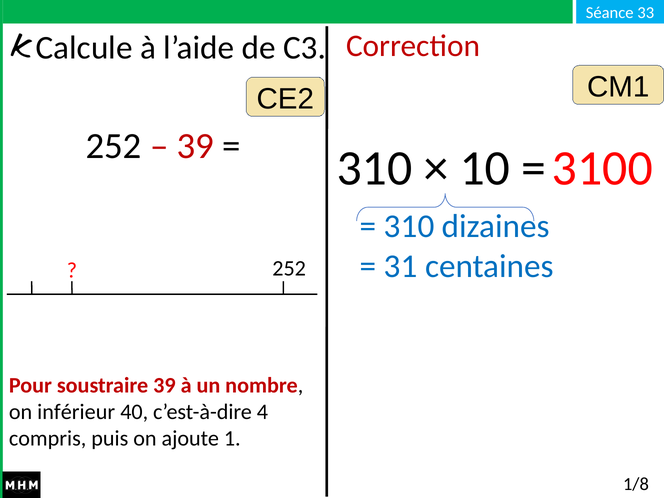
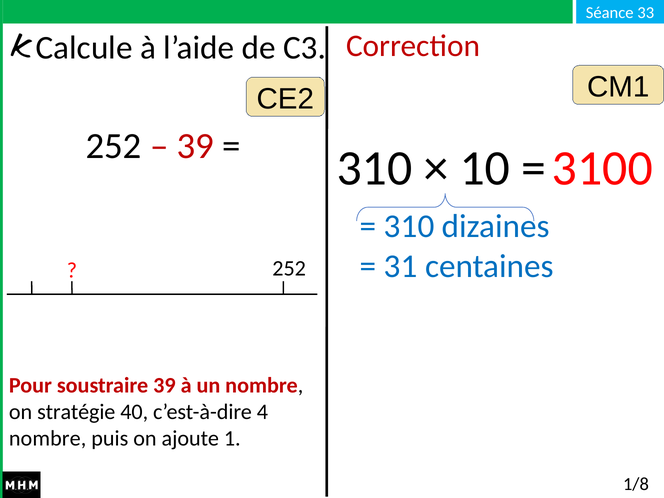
inférieur: inférieur -> stratégie
compris at (48, 438): compris -> nombre
